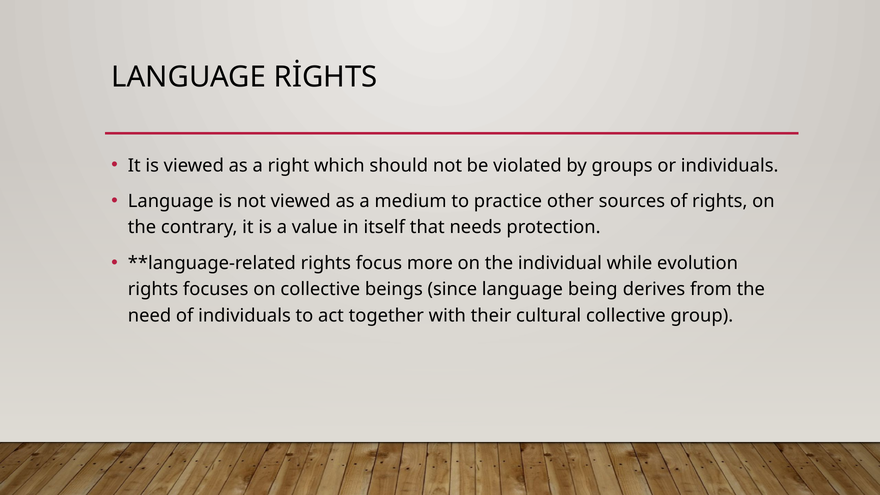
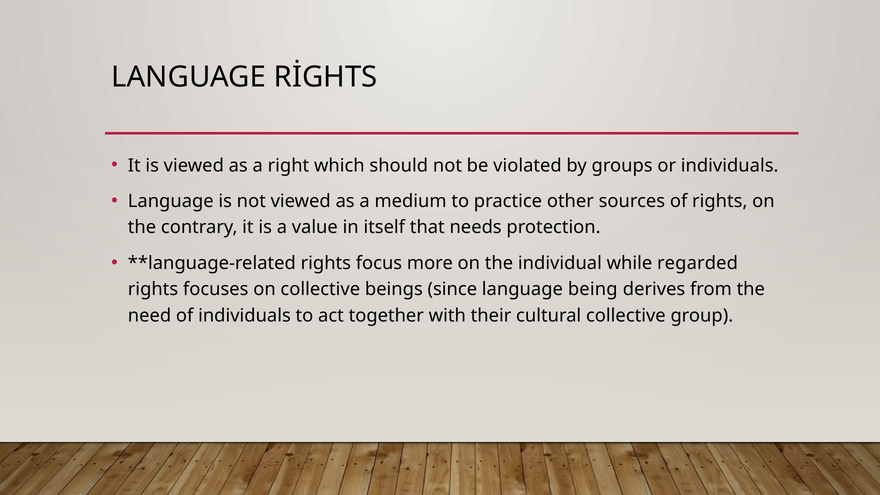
evolution: evolution -> regarded
